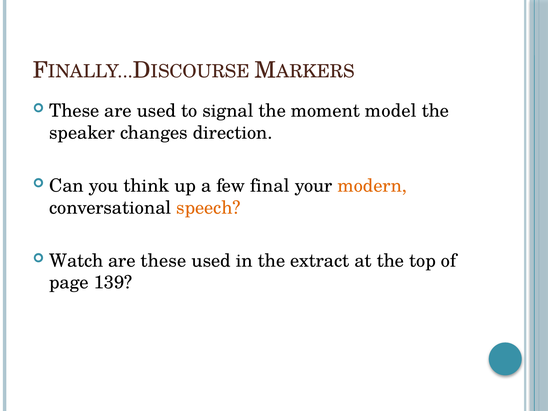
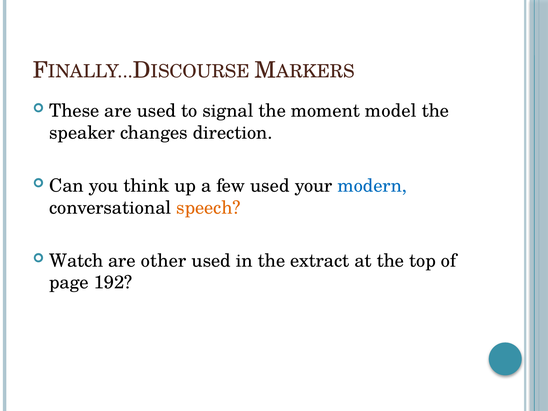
few final: final -> used
modern colour: orange -> blue
are these: these -> other
139: 139 -> 192
